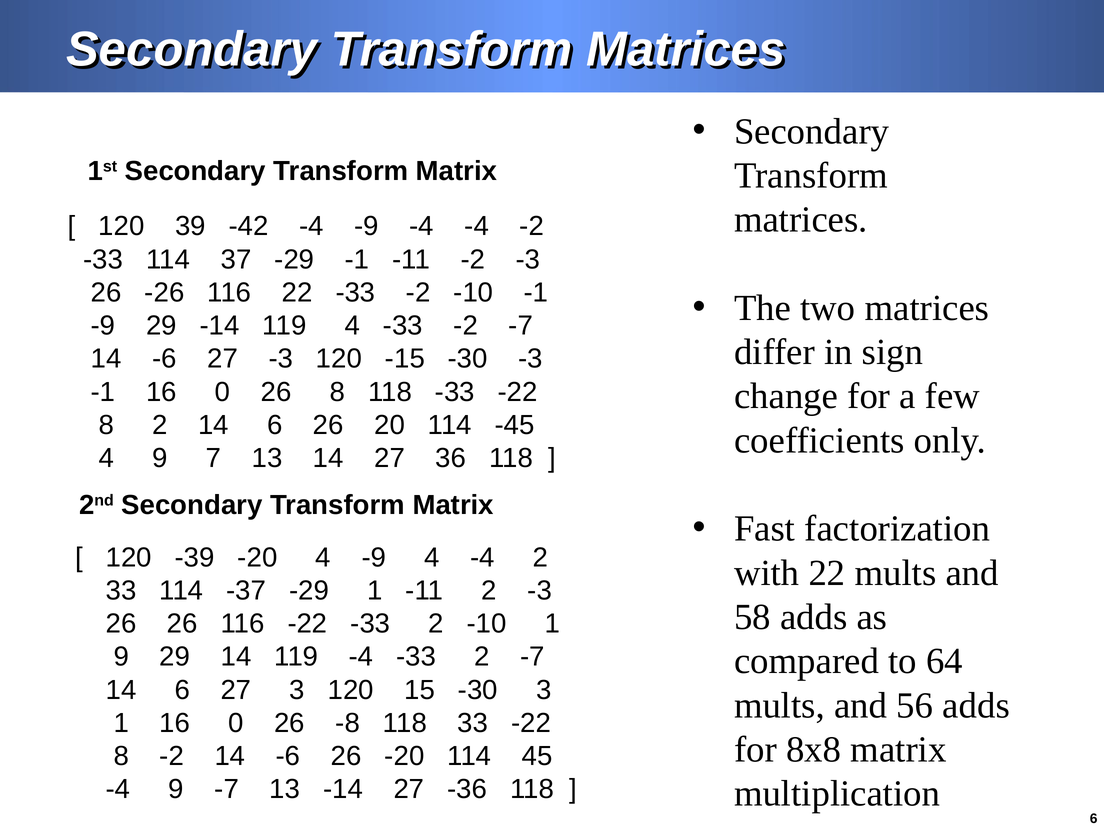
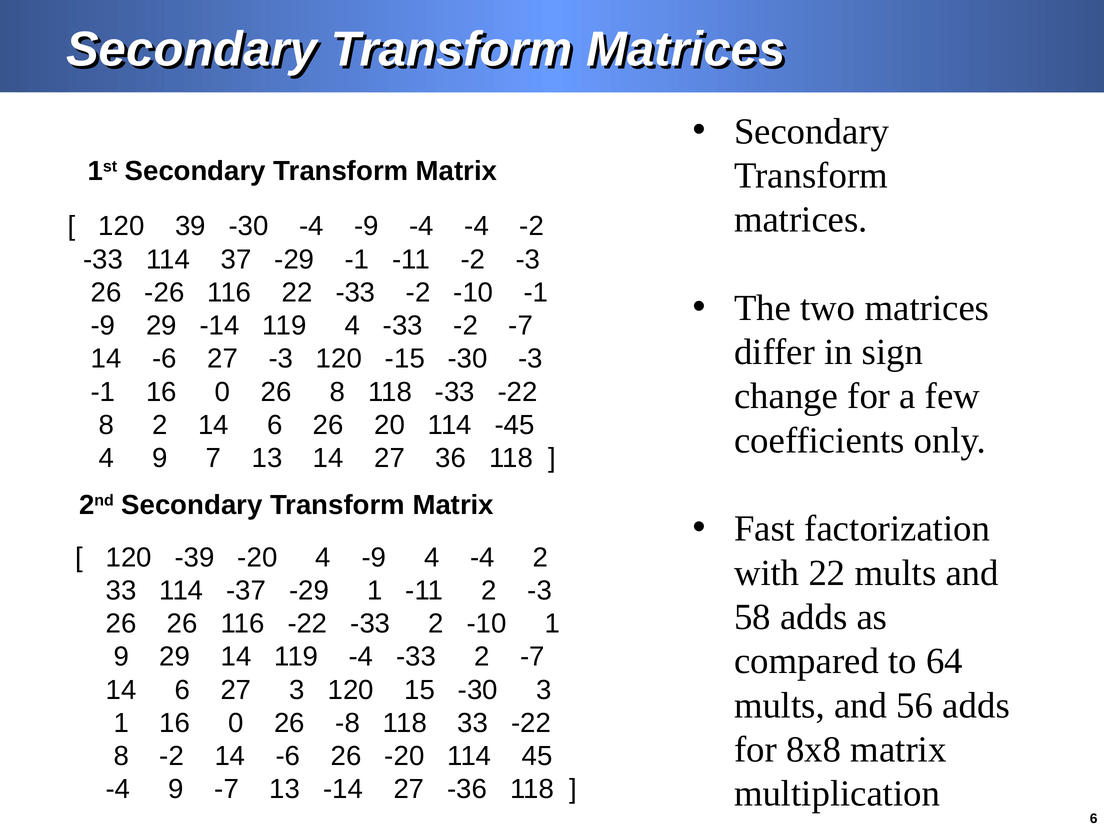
39 -42: -42 -> -30
